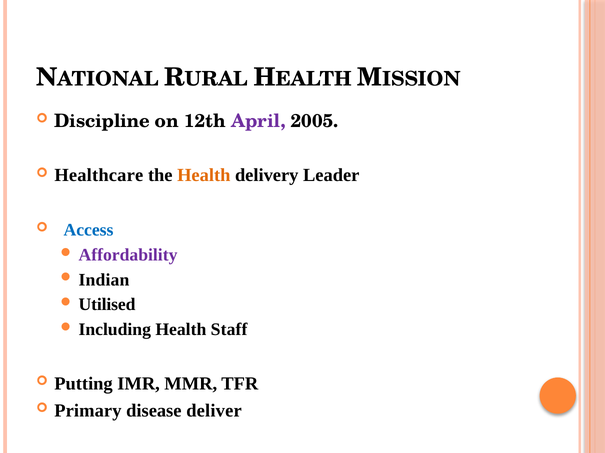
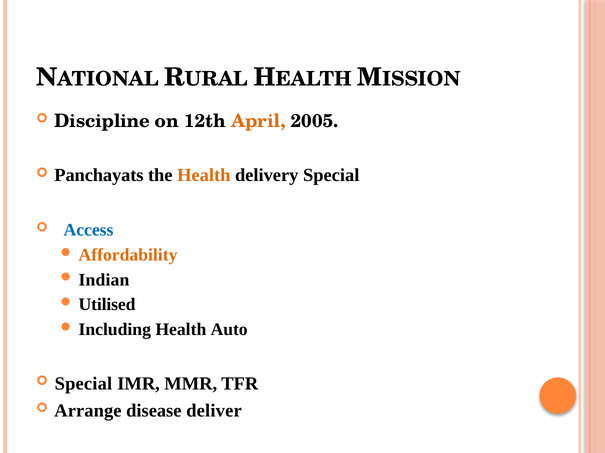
April colour: purple -> orange
Healthcare: Healthcare -> Panchayats
delivery Leader: Leader -> Special
Affordability colour: purple -> orange
Staff: Staff -> Auto
Putting at (84, 384): Putting -> Special
Primary: Primary -> Arrange
